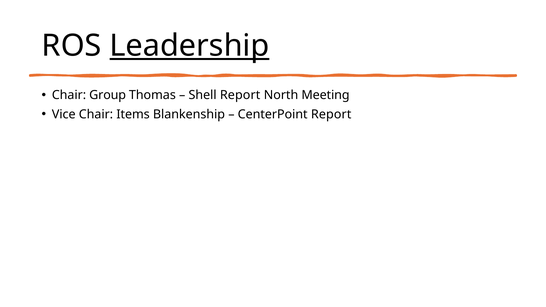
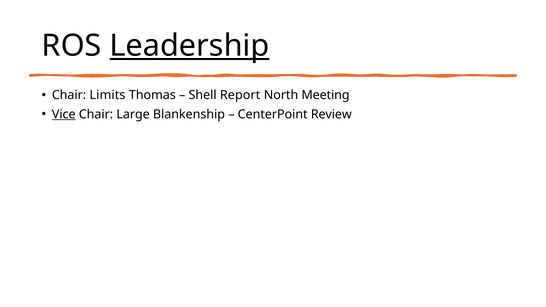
Group: Group -> Limits
Vice underline: none -> present
Items: Items -> Large
CenterPoint Report: Report -> Review
